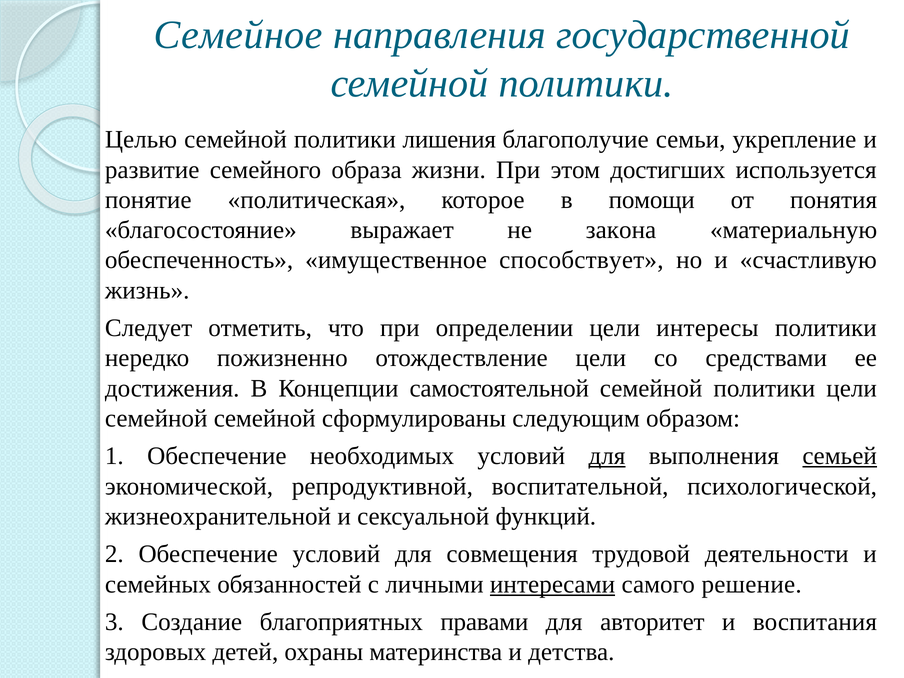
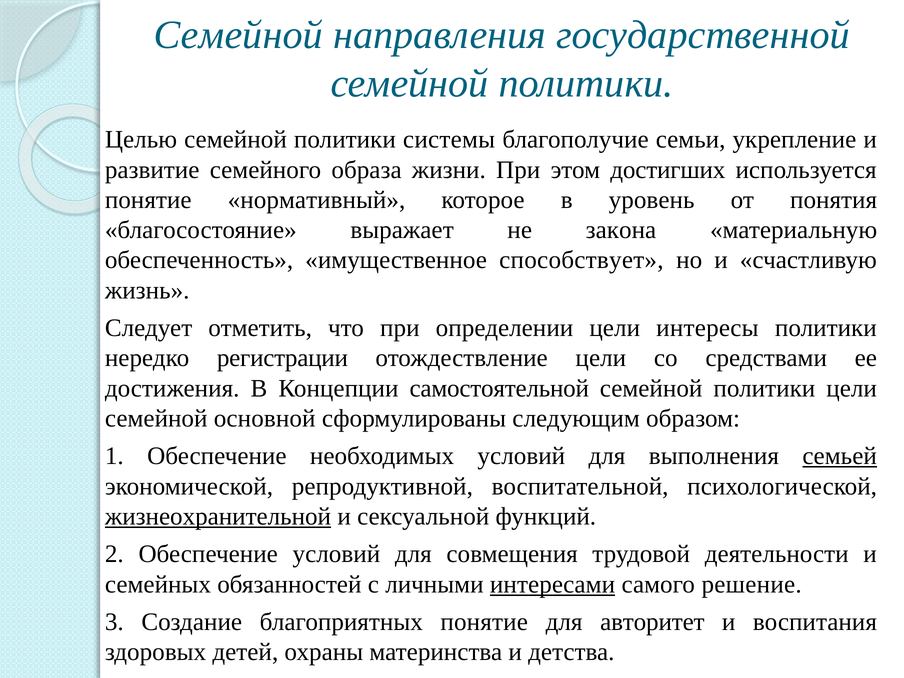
Семейное at (238, 35): Семейное -> Семейной
лишения: лишения -> системы
политическая: политическая -> нормативный
помощи: помощи -> уровень
пожизненно: пожизненно -> регистрации
семейной семейной: семейной -> основной
для at (607, 456) underline: present -> none
жизнеохранительной underline: none -> present
благоприятных правами: правами -> понятие
